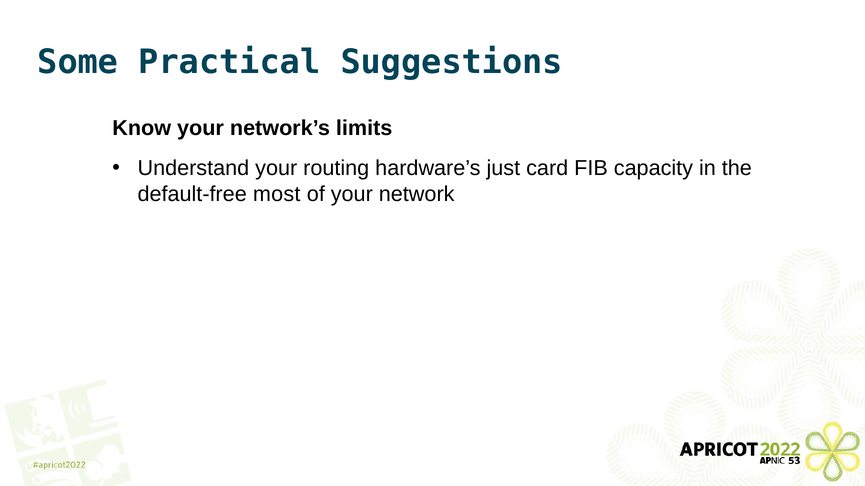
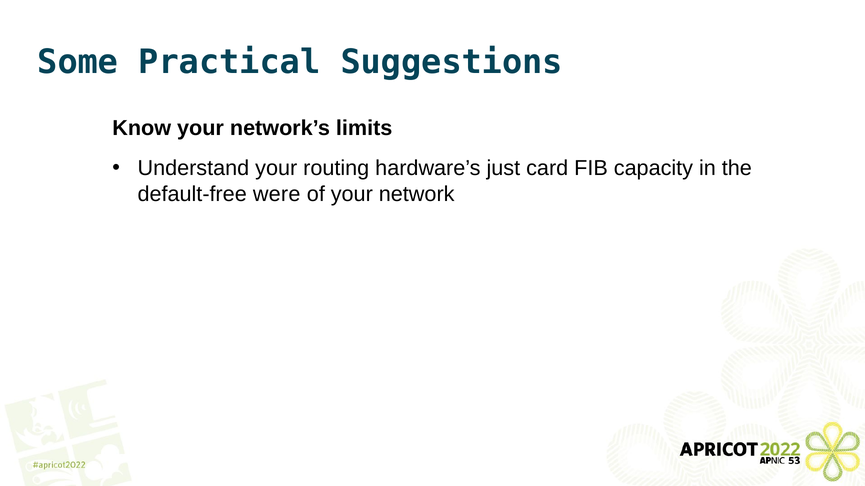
most: most -> were
